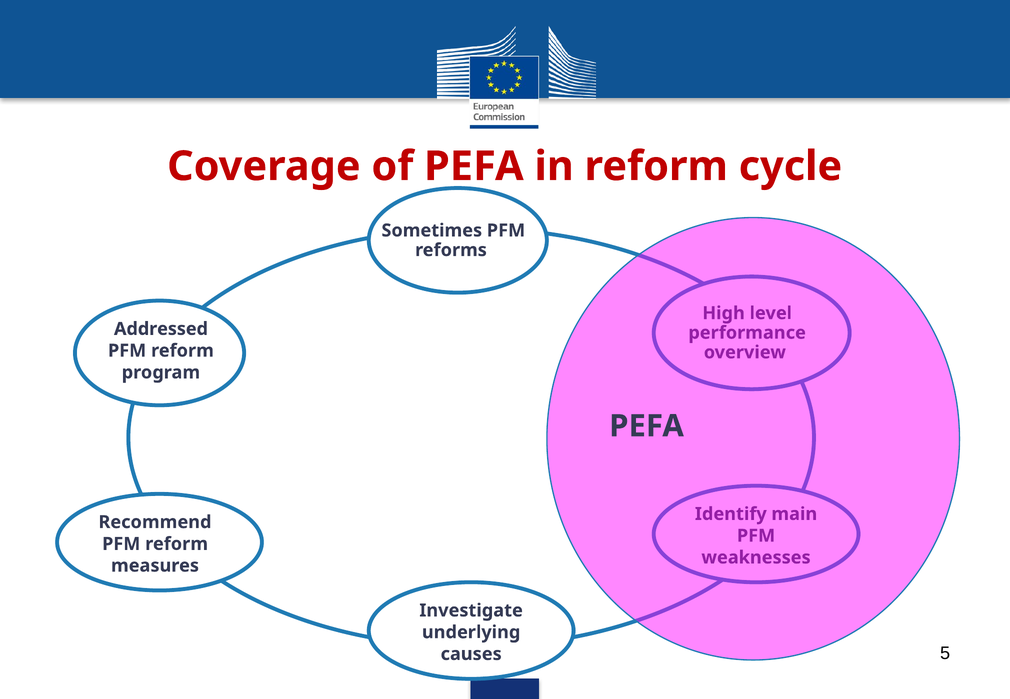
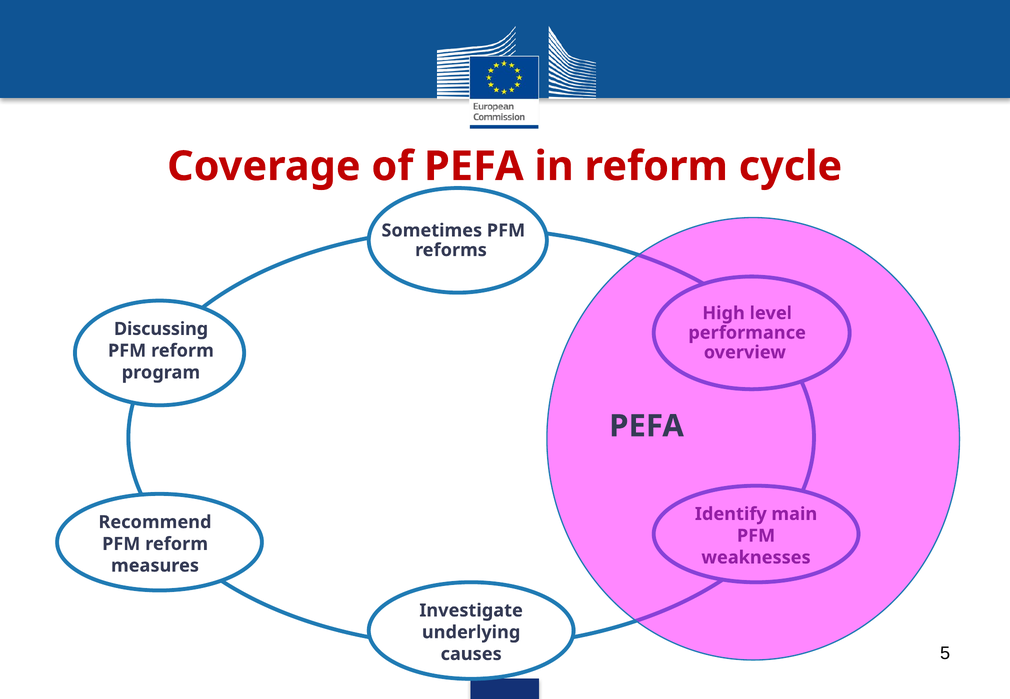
Addressed: Addressed -> Discussing
